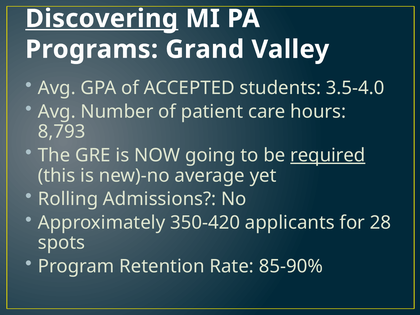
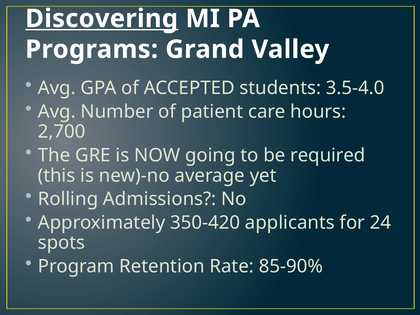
8,793: 8,793 -> 2,700
required underline: present -> none
28: 28 -> 24
